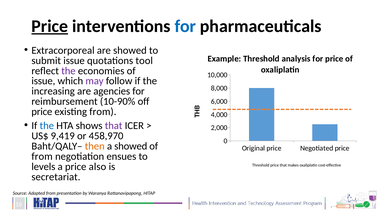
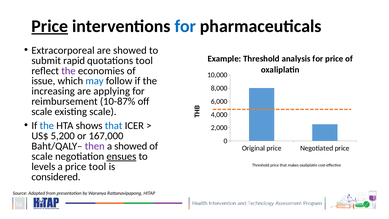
submit issue: issue -> rapid
may colour: purple -> blue
agencies: agencies -> applying
10-90%: 10-90% -> 10-87%
price at (42, 112): price -> scale
existing from: from -> scale
that at (114, 126) colour: purple -> blue
9,419: 9,419 -> 5,200
458,970: 458,970 -> 167,000
then colour: orange -> purple
from at (42, 156): from -> scale
ensues underline: none -> present
price also: also -> tool
secretariat: secretariat -> considered
